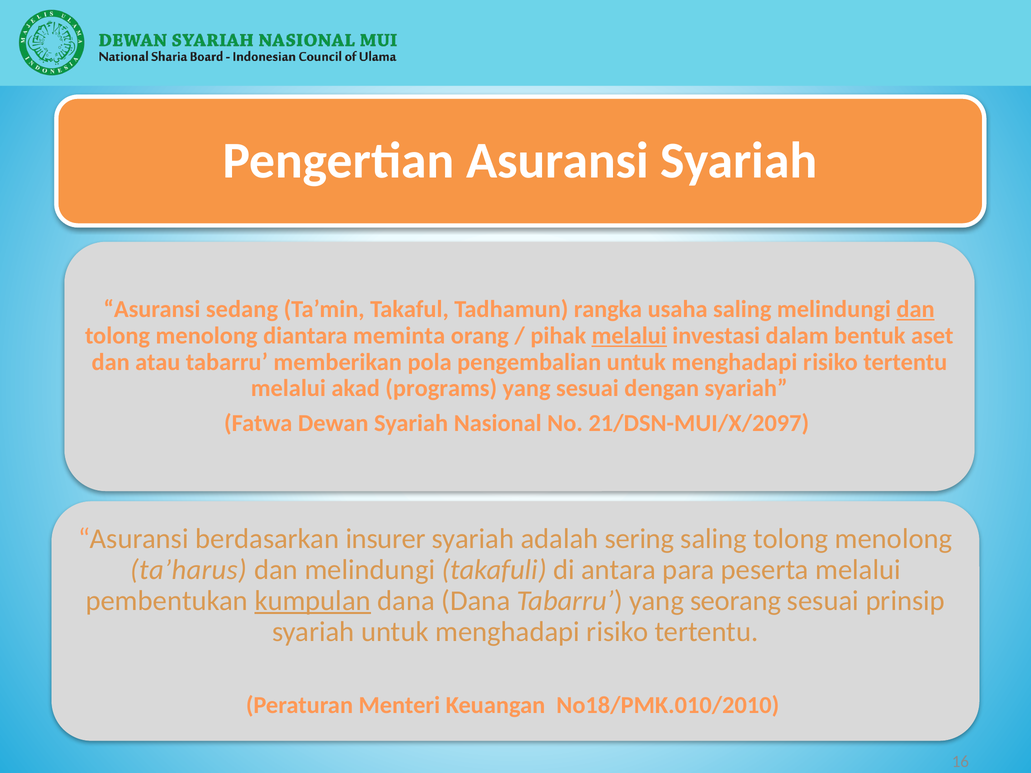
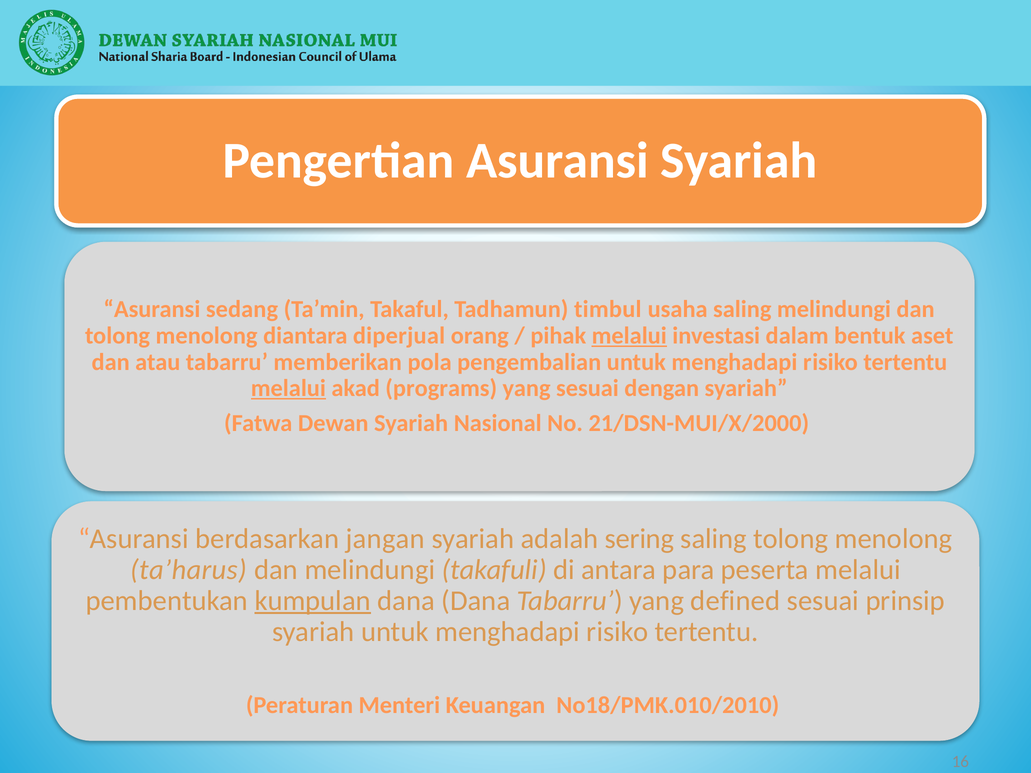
rangka: rangka -> timbul
dan at (916, 310) underline: present -> none
meminta: meminta -> diperjual
melalui at (288, 388) underline: none -> present
21/DSN-MUI/X/2097: 21/DSN-MUI/X/2097 -> 21/DSN-MUI/X/2000
insurer: insurer -> jangan
seorang: seorang -> defined
